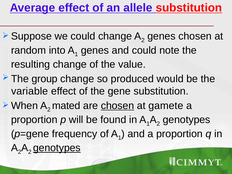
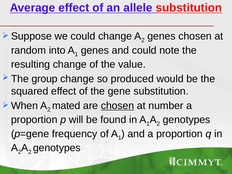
variable: variable -> squared
gamete: gamete -> number
genotypes at (57, 148) underline: present -> none
